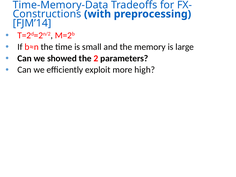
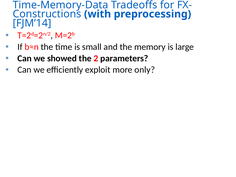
high: high -> only
